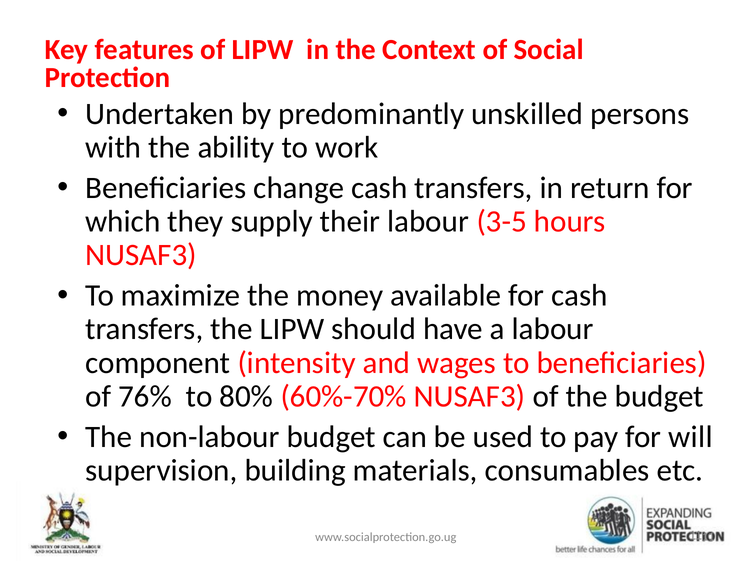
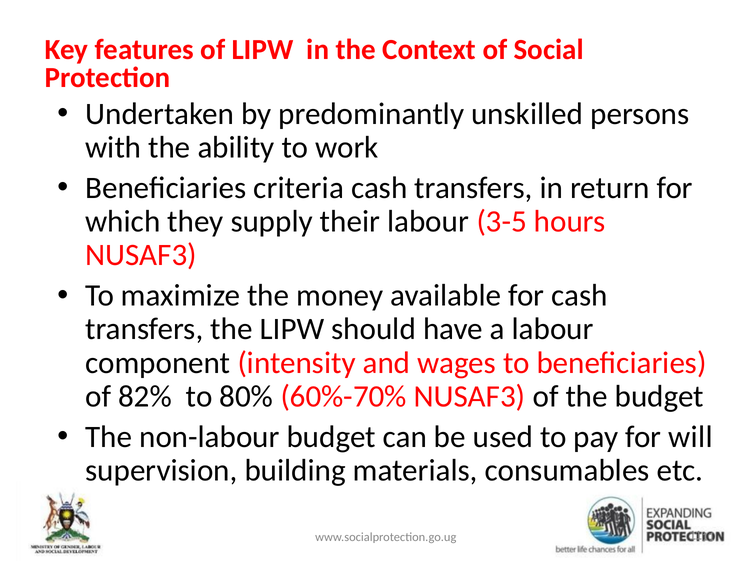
change: change -> criteria
76%: 76% -> 82%
